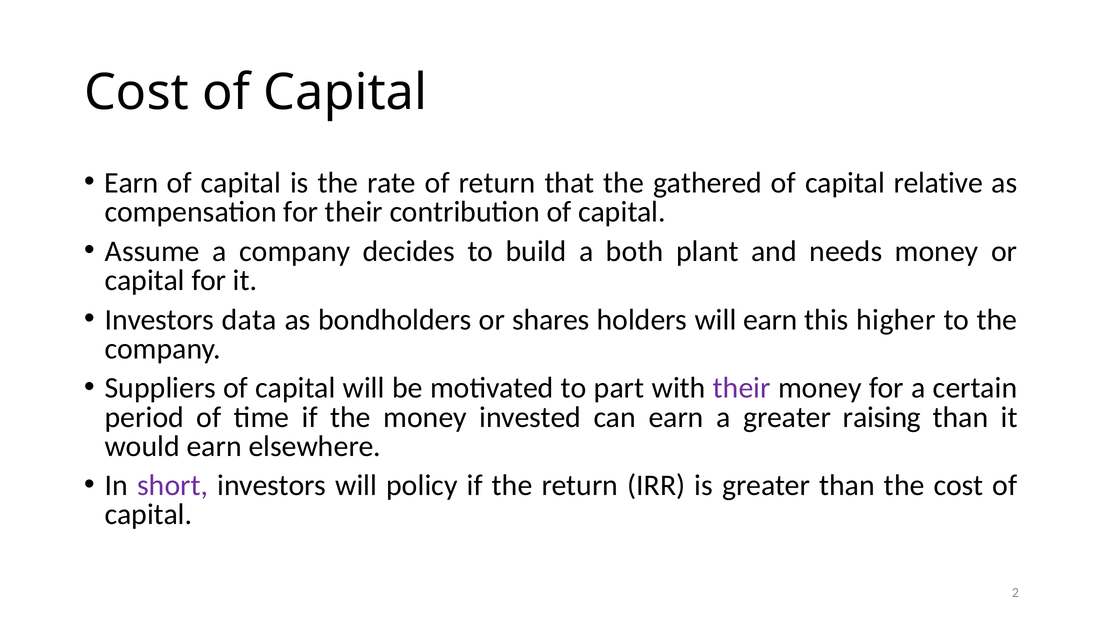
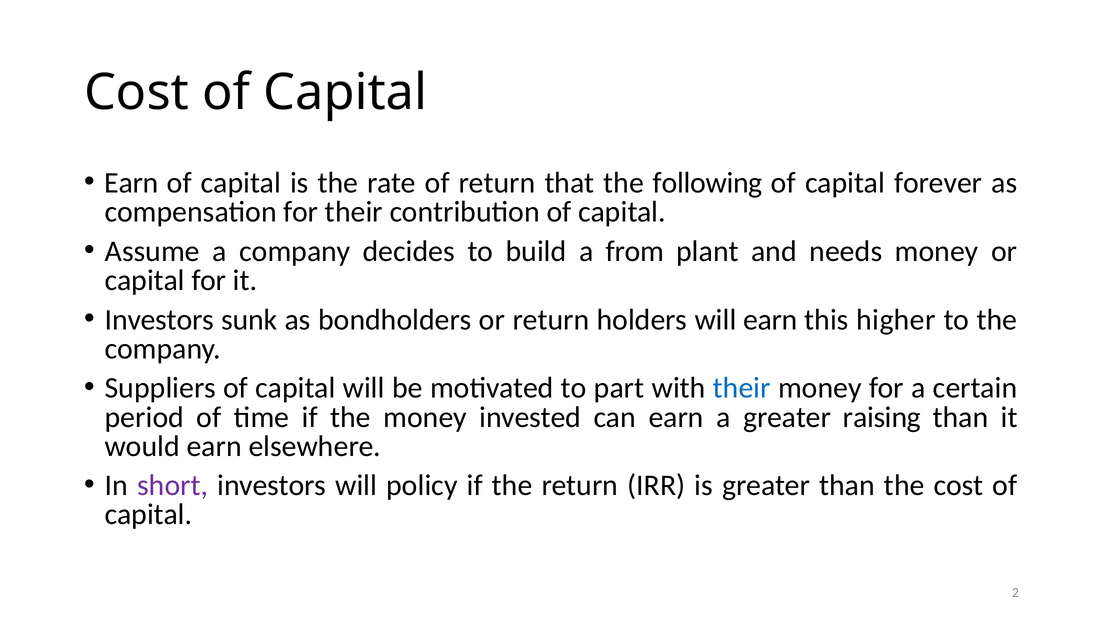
gathered: gathered -> following
relative: relative -> forever
both: both -> from
data: data -> sunk
or shares: shares -> return
their at (742, 388) colour: purple -> blue
